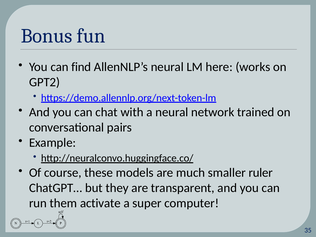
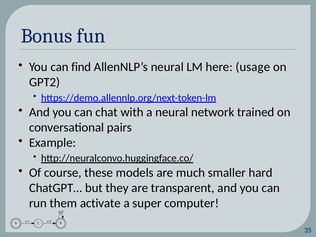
works: works -> usage
ruler: ruler -> hard
